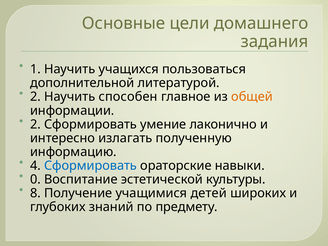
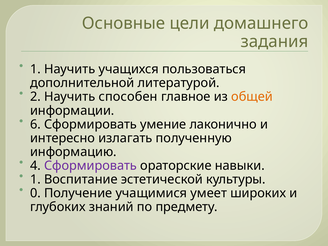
2 at (35, 124): 2 -> 6
Сформировать at (91, 166) colour: blue -> purple
0 at (35, 179): 0 -> 1
8: 8 -> 0
детей: детей -> умеет
